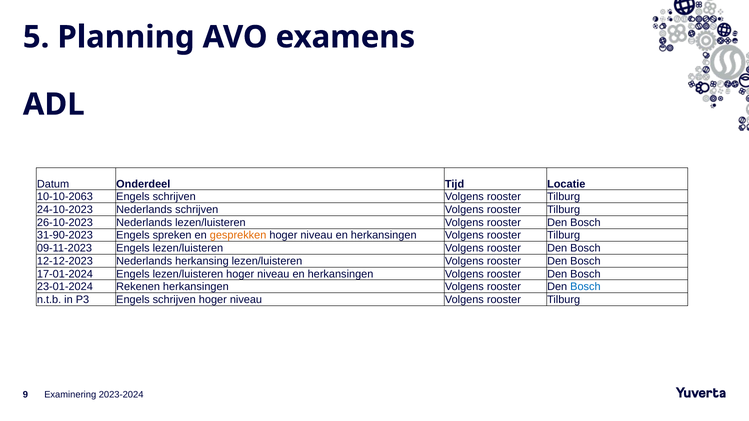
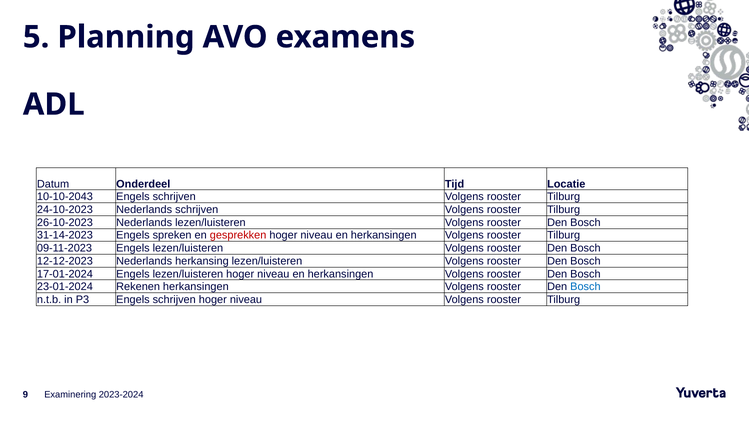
10-10-2063: 10-10-2063 -> 10-10-2043
31-90-2023: 31-90-2023 -> 31-14-2023
gesprekken colour: orange -> red
